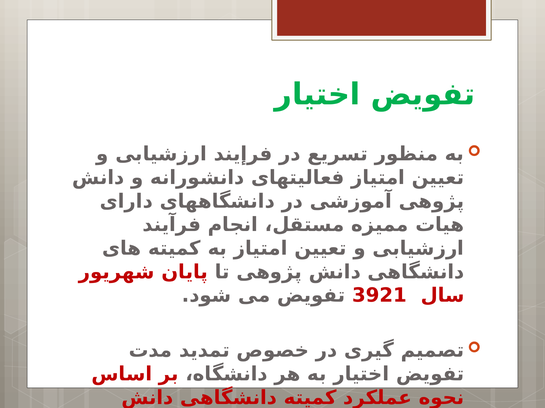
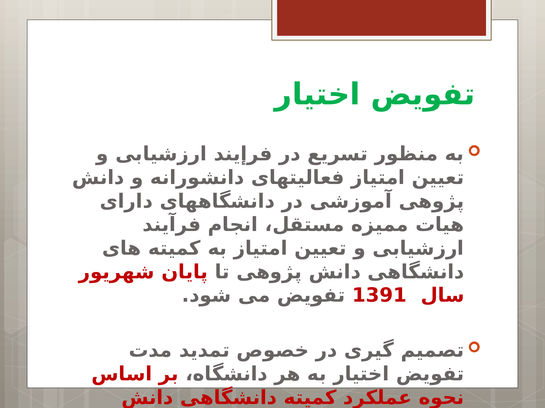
3921: 3921 -> 1391
